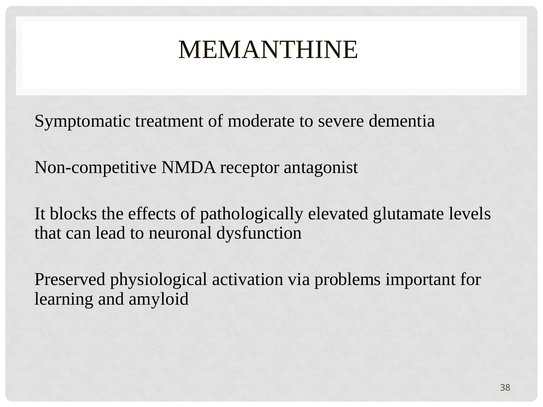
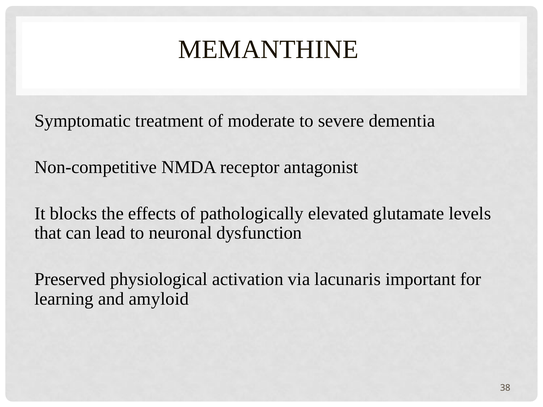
problems: problems -> lacunaris
